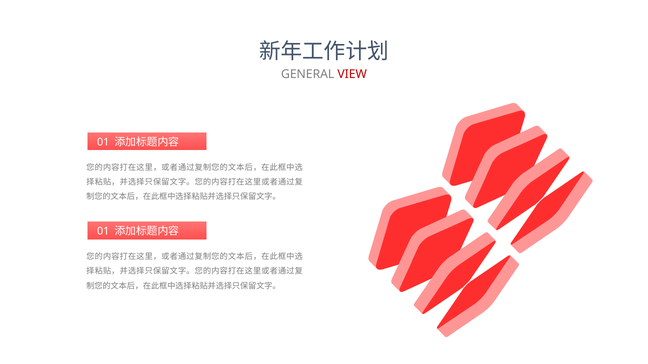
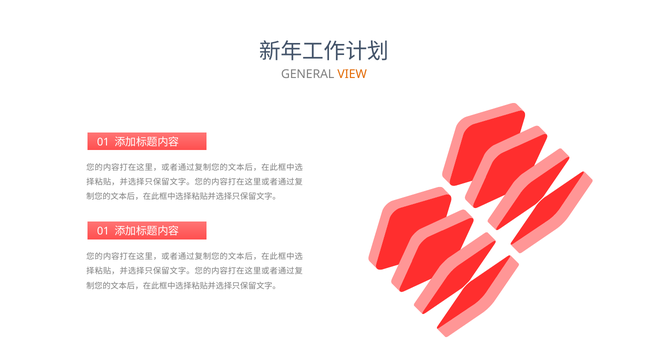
VIEW colour: red -> orange
